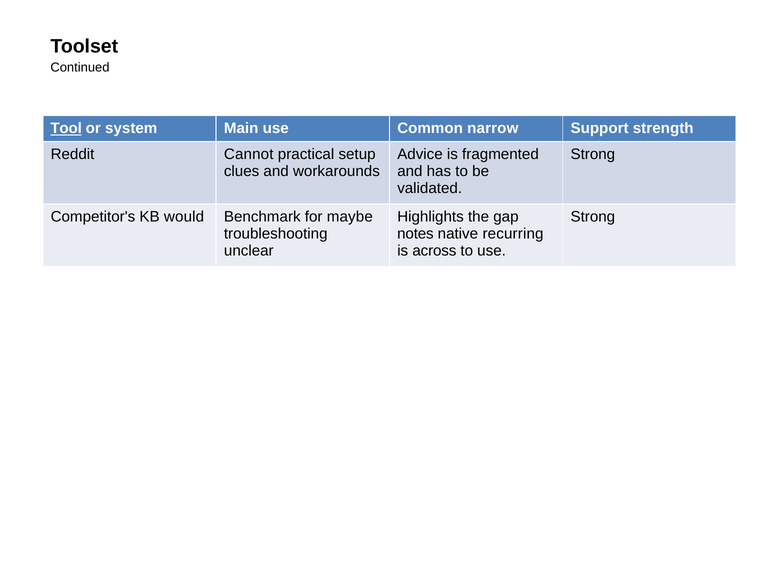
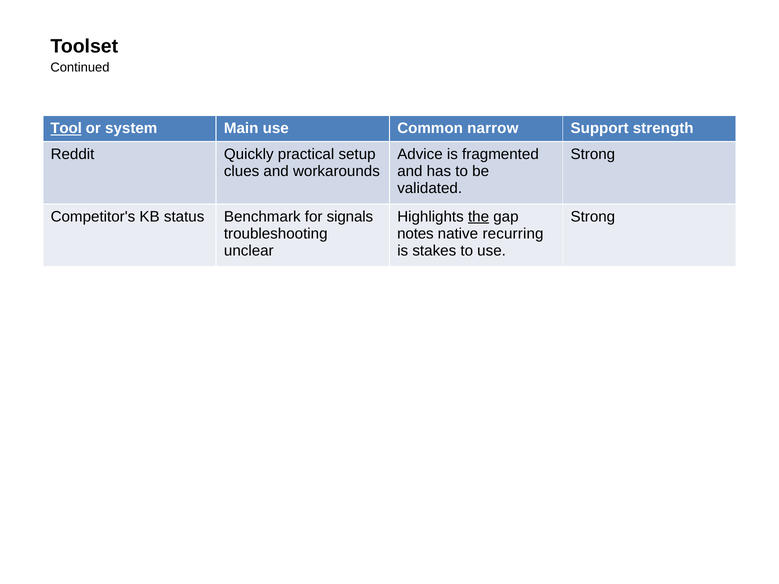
Cannot: Cannot -> Quickly
would: would -> status
maybe: maybe -> signals
the underline: none -> present
across: across -> stakes
